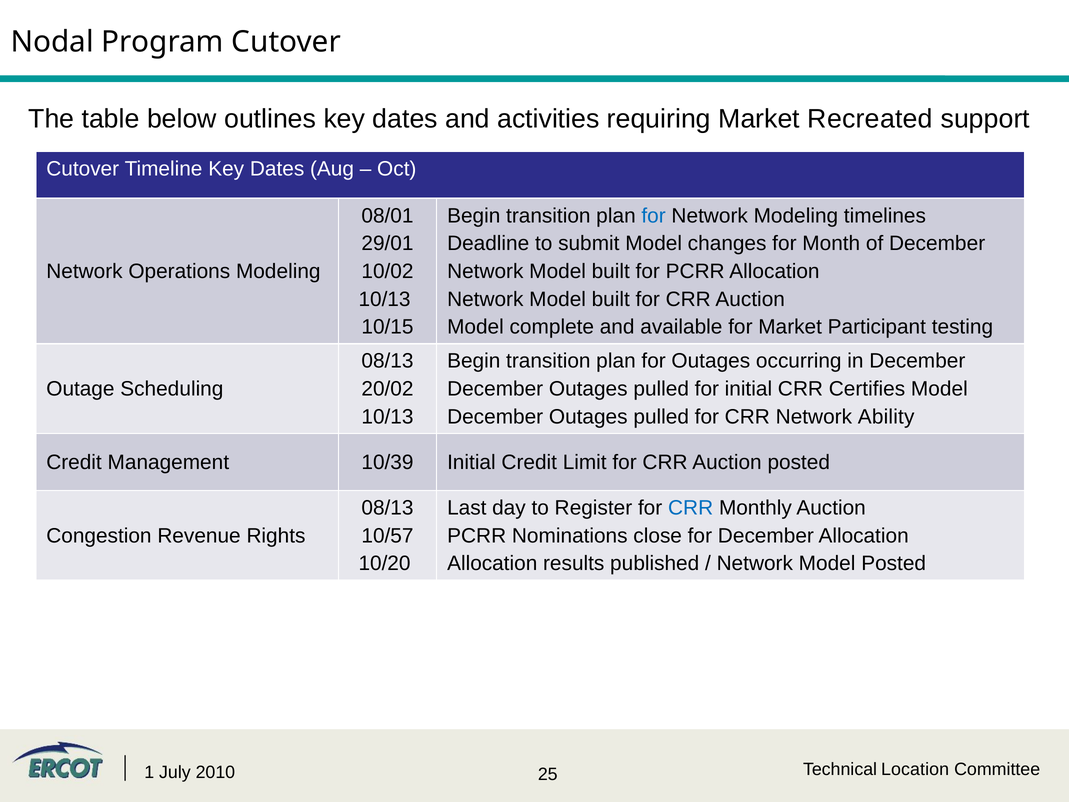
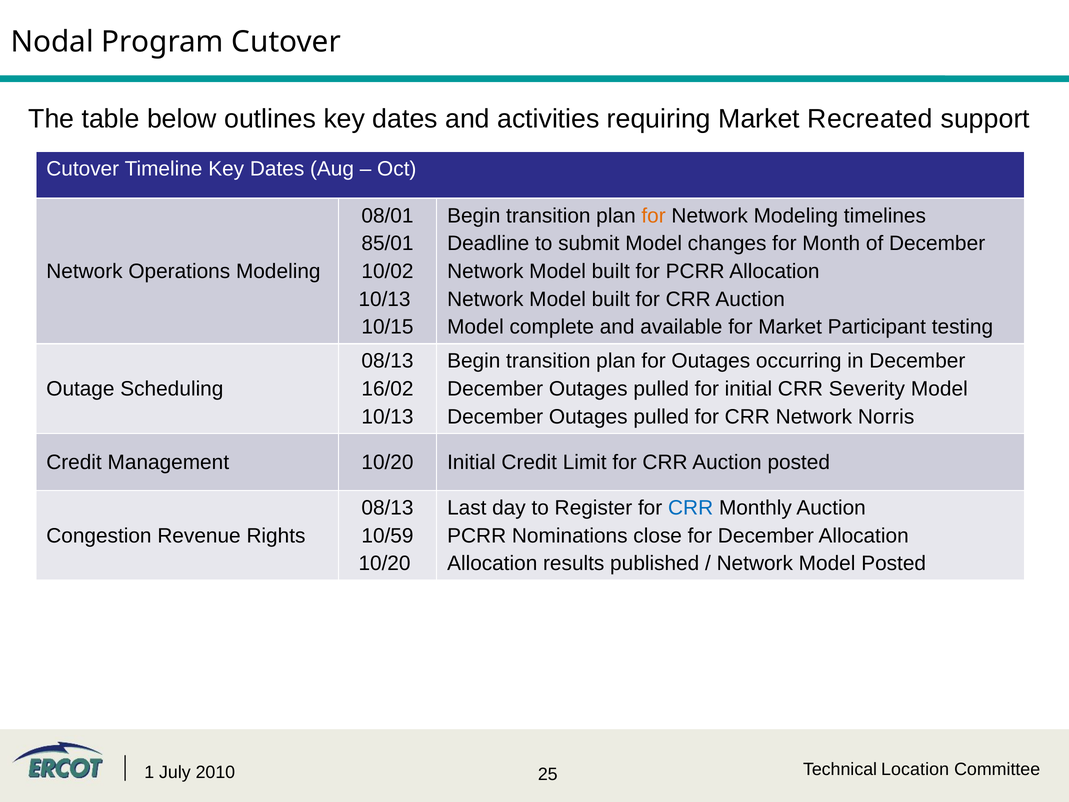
for at (654, 216) colour: blue -> orange
29/01: 29/01 -> 85/01
20/02: 20/02 -> 16/02
Certifies: Certifies -> Severity
Ability: Ability -> Norris
Management 10/39: 10/39 -> 10/20
10/57: 10/57 -> 10/59
